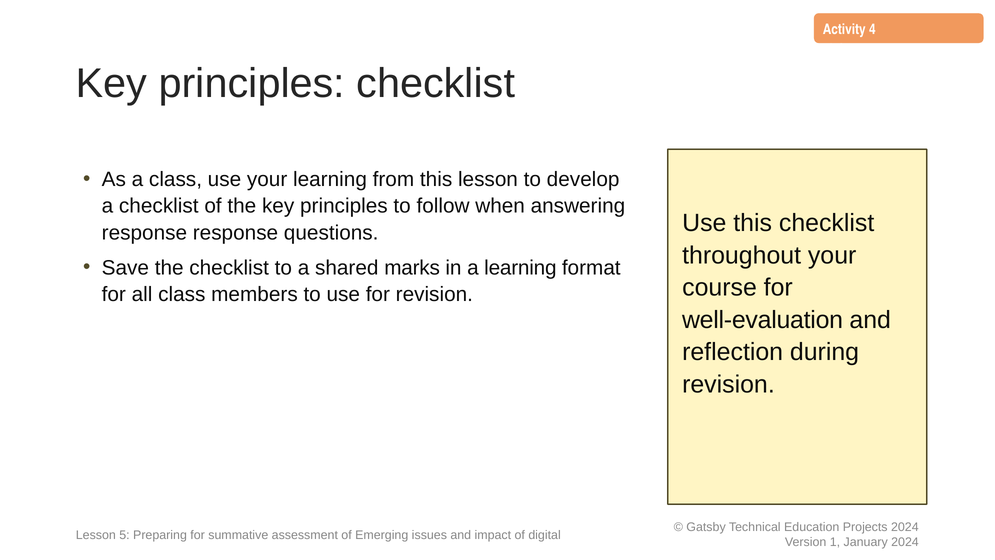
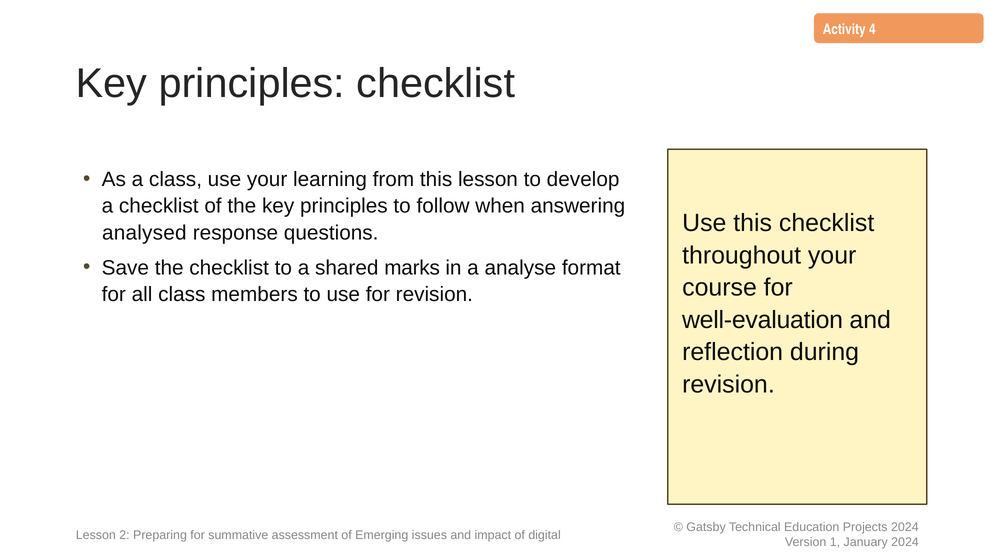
response at (144, 233): response -> analysed
a learning: learning -> analyse
5: 5 -> 2
